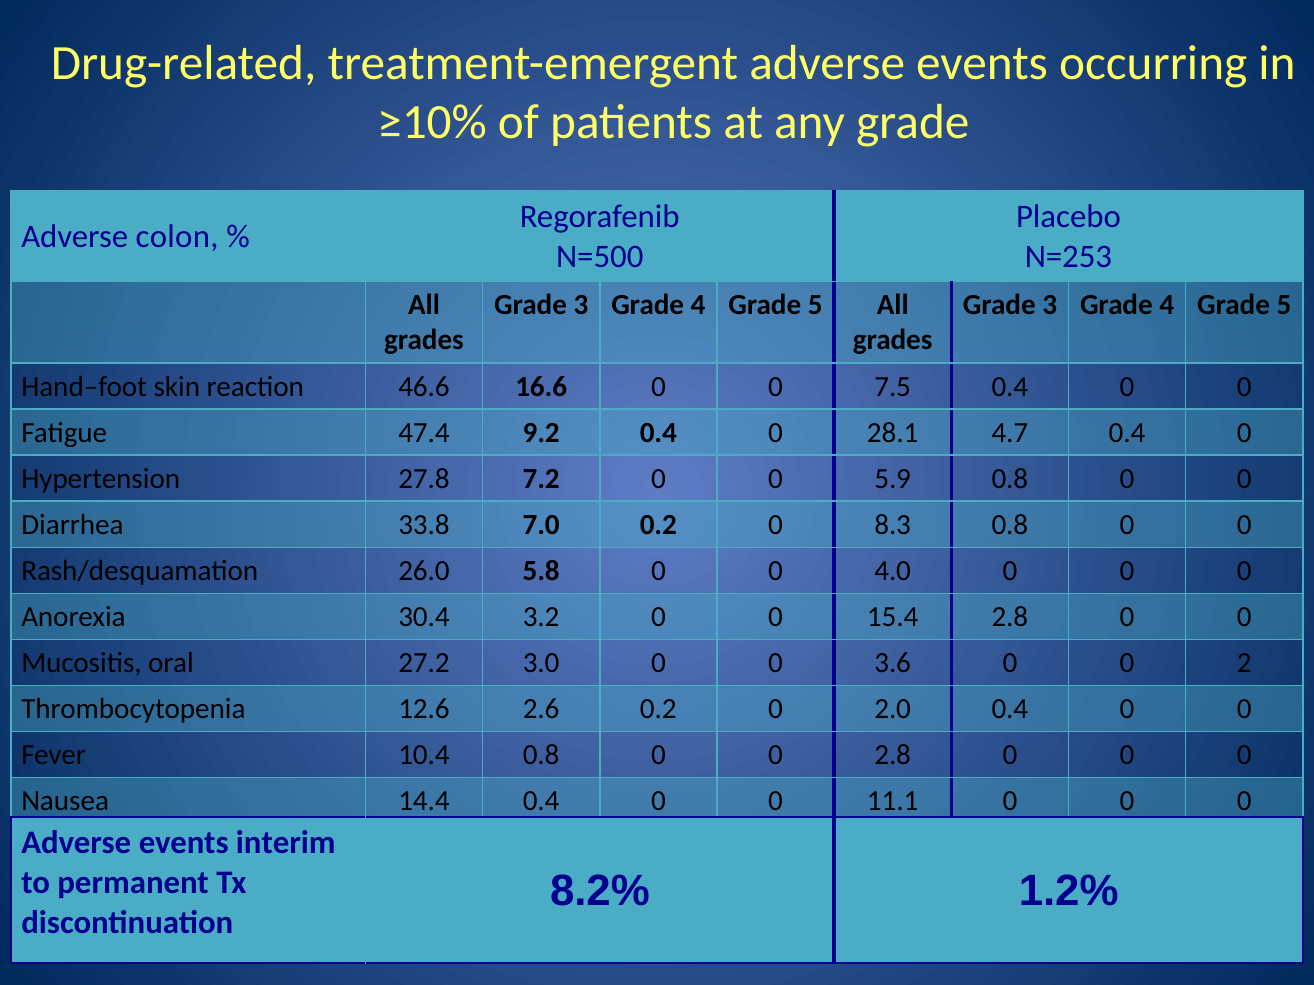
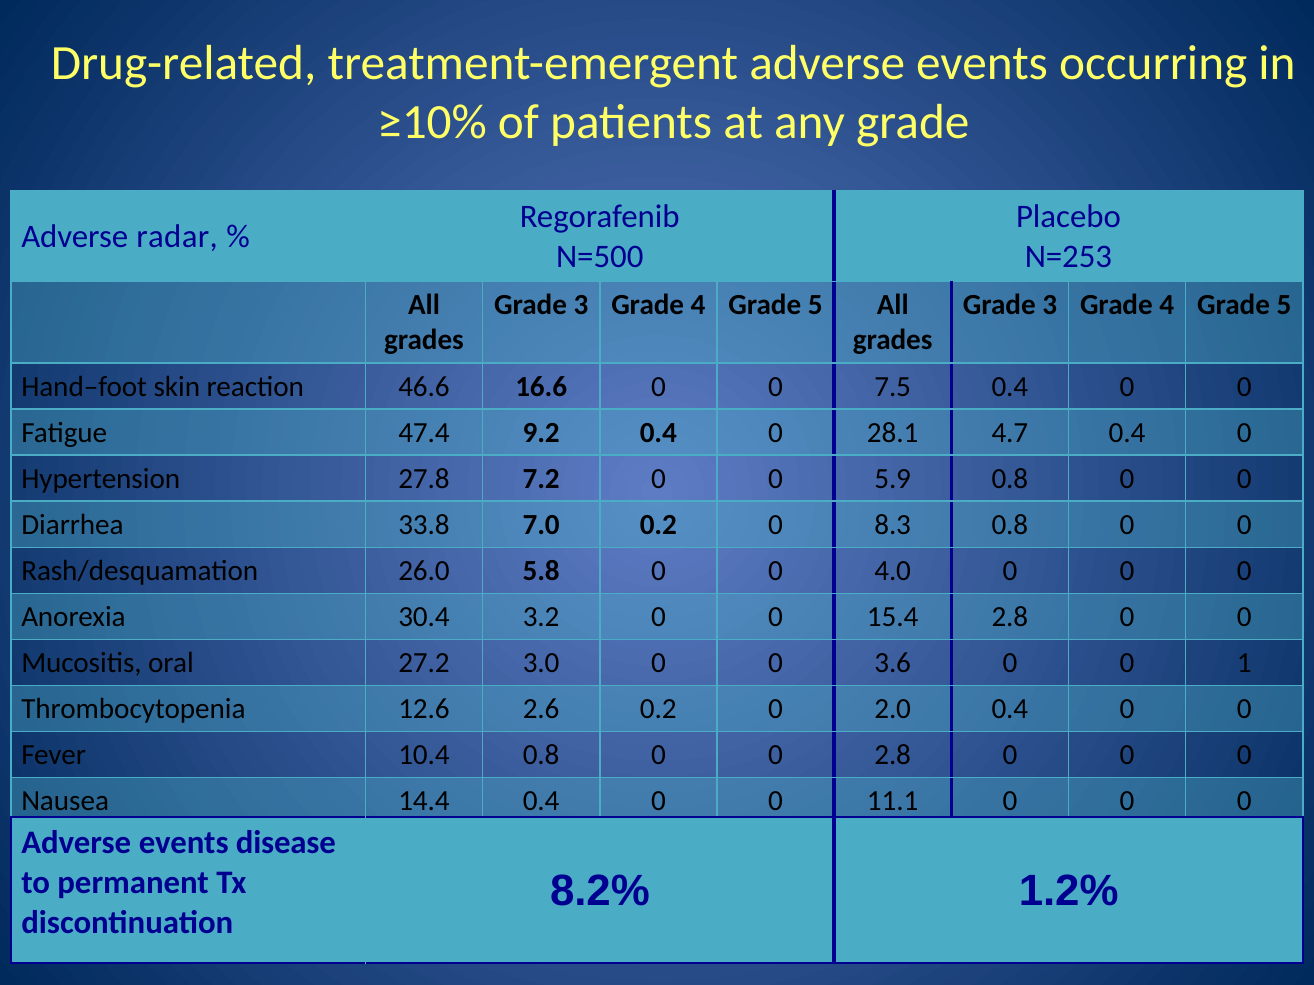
colon: colon -> radar
2: 2 -> 1
interim: interim -> disease
